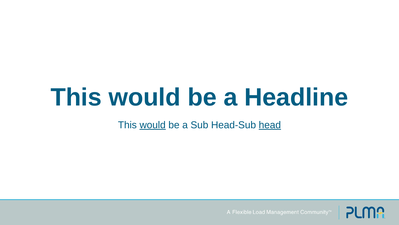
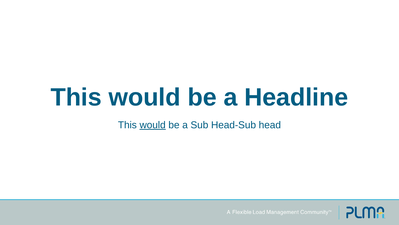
head underline: present -> none
